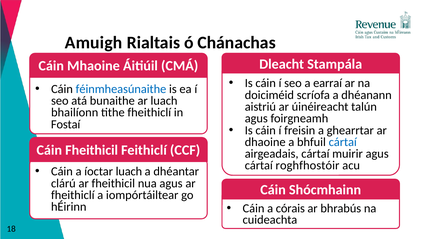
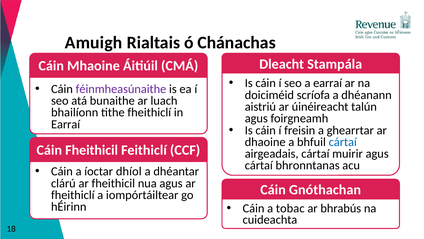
féinmheasúnaithe colour: blue -> purple
Fostaí at (66, 124): Fostaí -> Earraí
roghfhostóir: roghfhostóir -> bhronntanas
íoctar luach: luach -> dhíol
Shócmhainn: Shócmhainn -> Gnóthachan
córais: córais -> tobac
